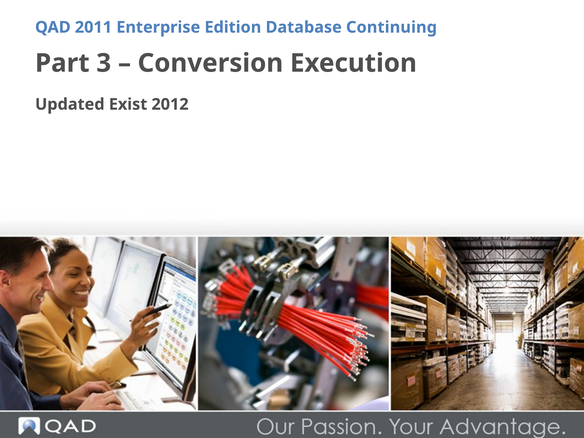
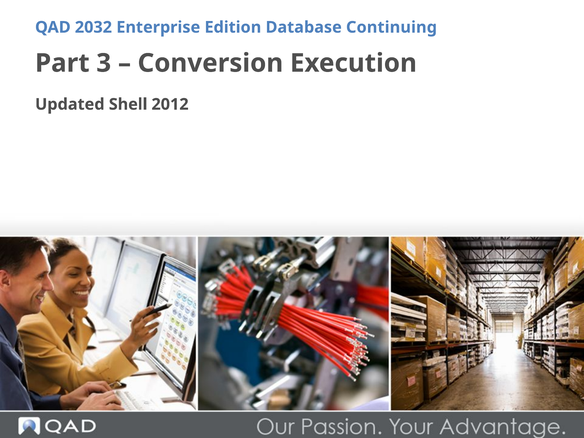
2011: 2011 -> 2032
Exist: Exist -> Shell
